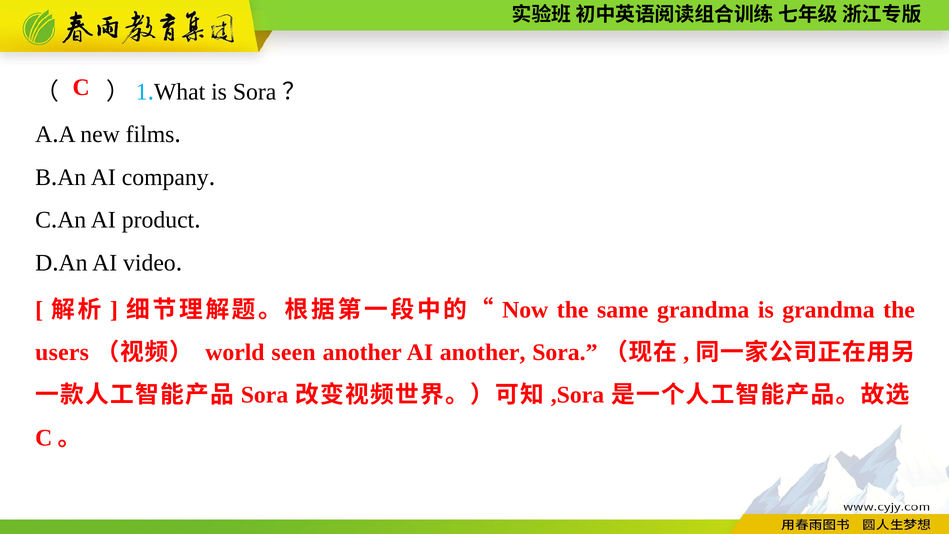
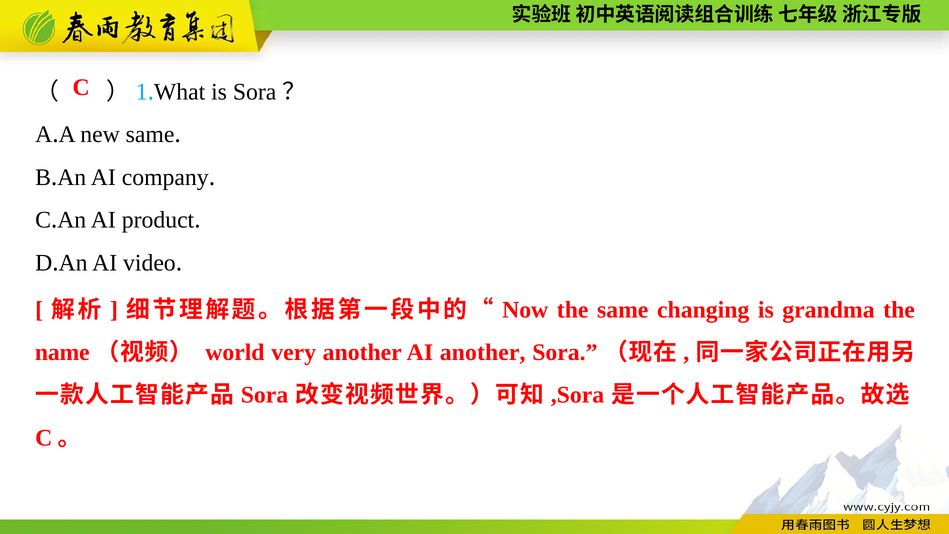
new films: films -> same
same grandma: grandma -> changing
users: users -> name
seen: seen -> very
